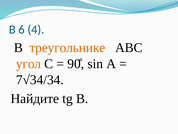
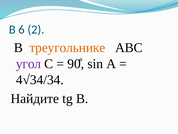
4: 4 -> 2
угол colour: orange -> purple
7√34/34: 7√34/34 -> 4√34/34
